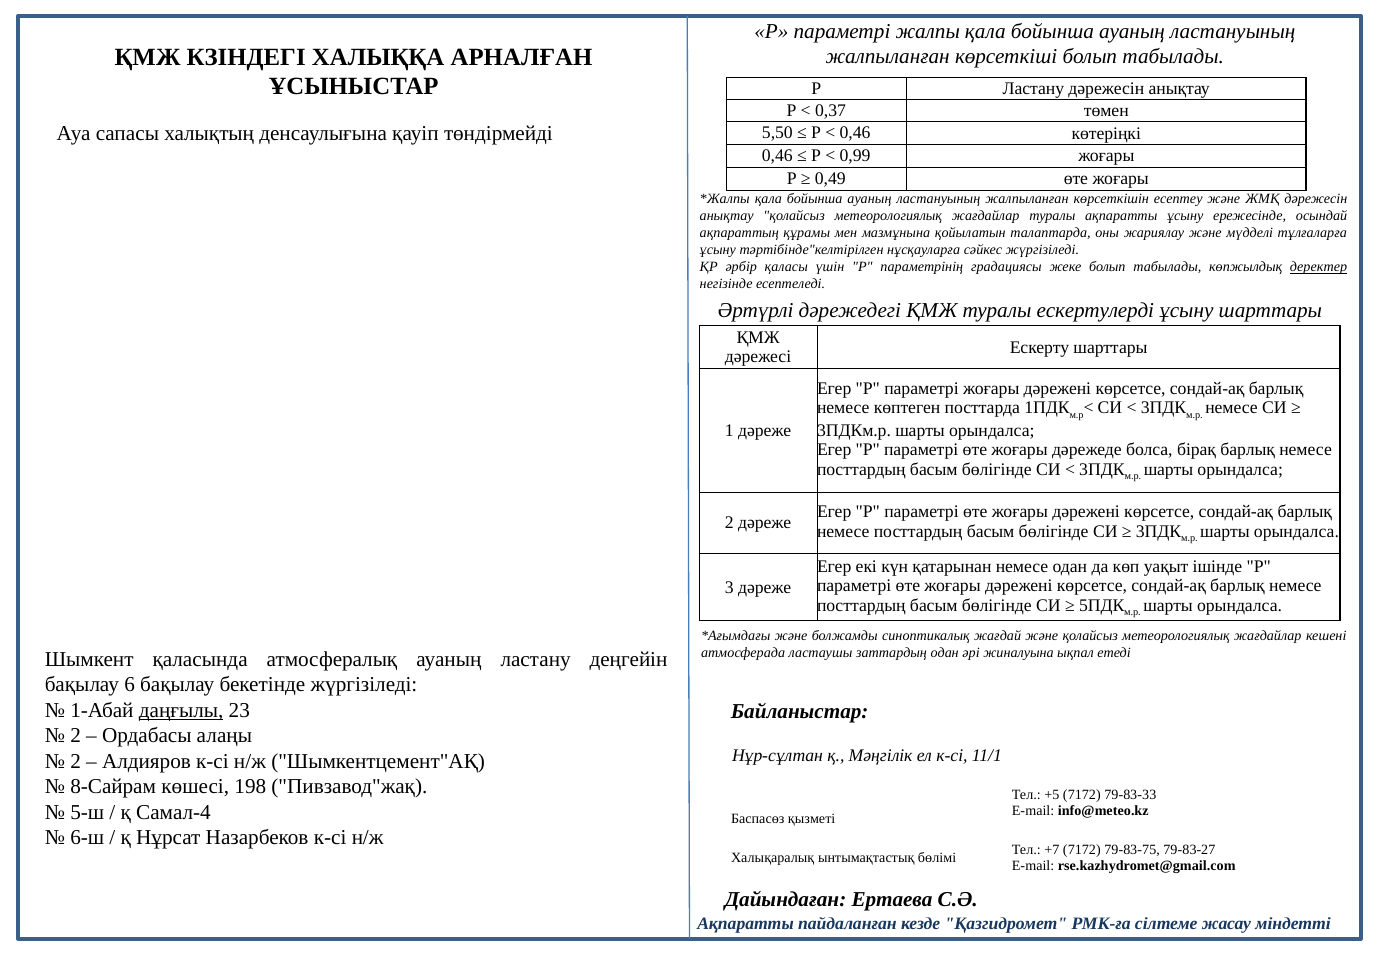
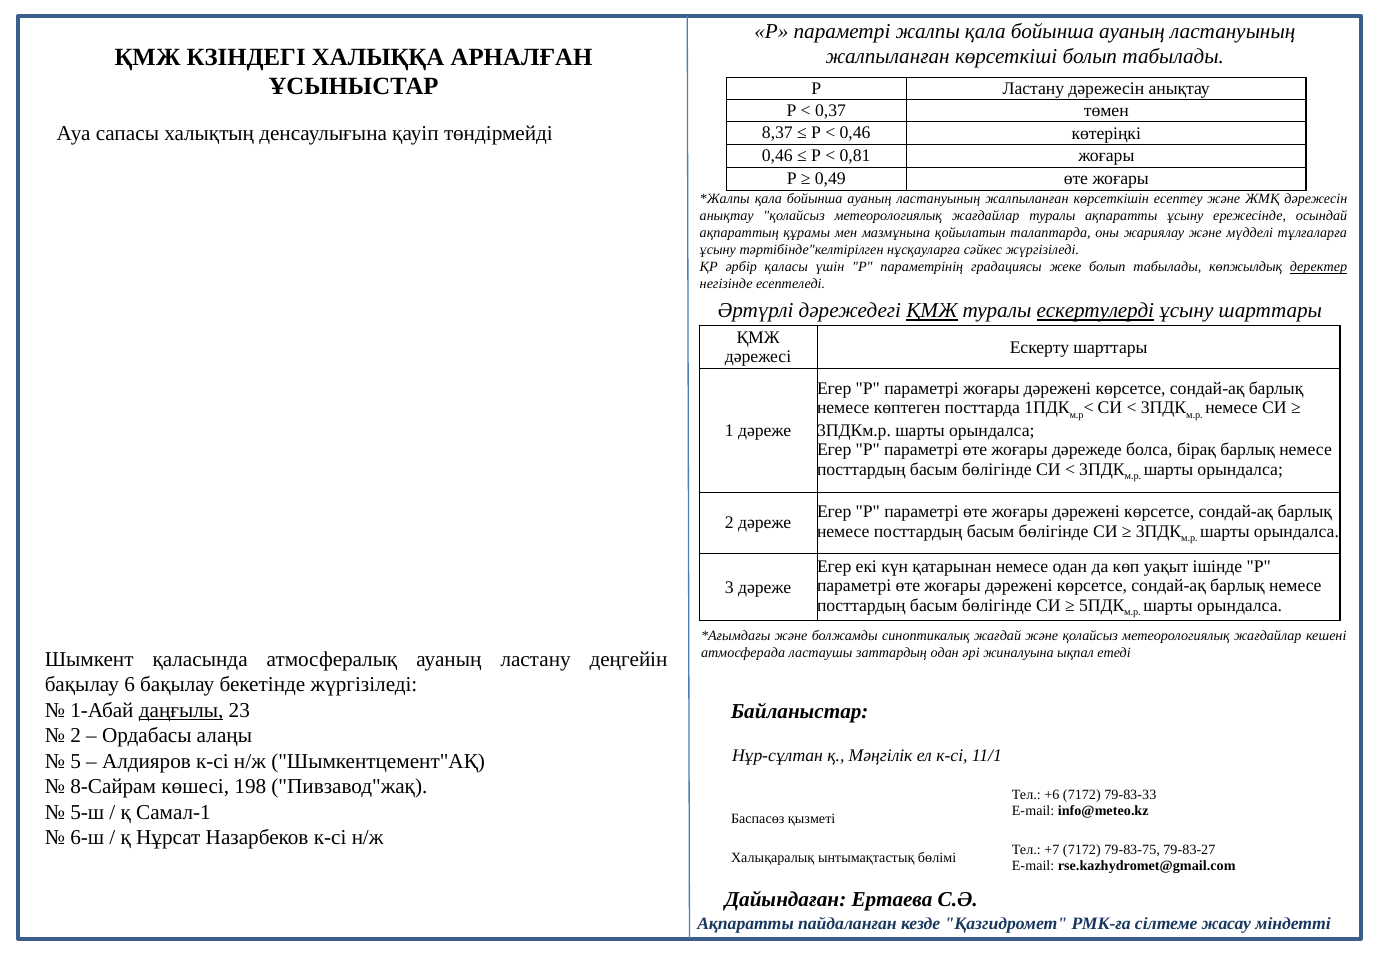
5,50: 5,50 -> 8,37
0,99: 0,99 -> 0,81
ҚМЖ at (932, 311) underline: none -> present
ескертулерді underline: none -> present
2 at (76, 761): 2 -> 5
+5: +5 -> +6
Самал-4: Самал-4 -> Самал-1
